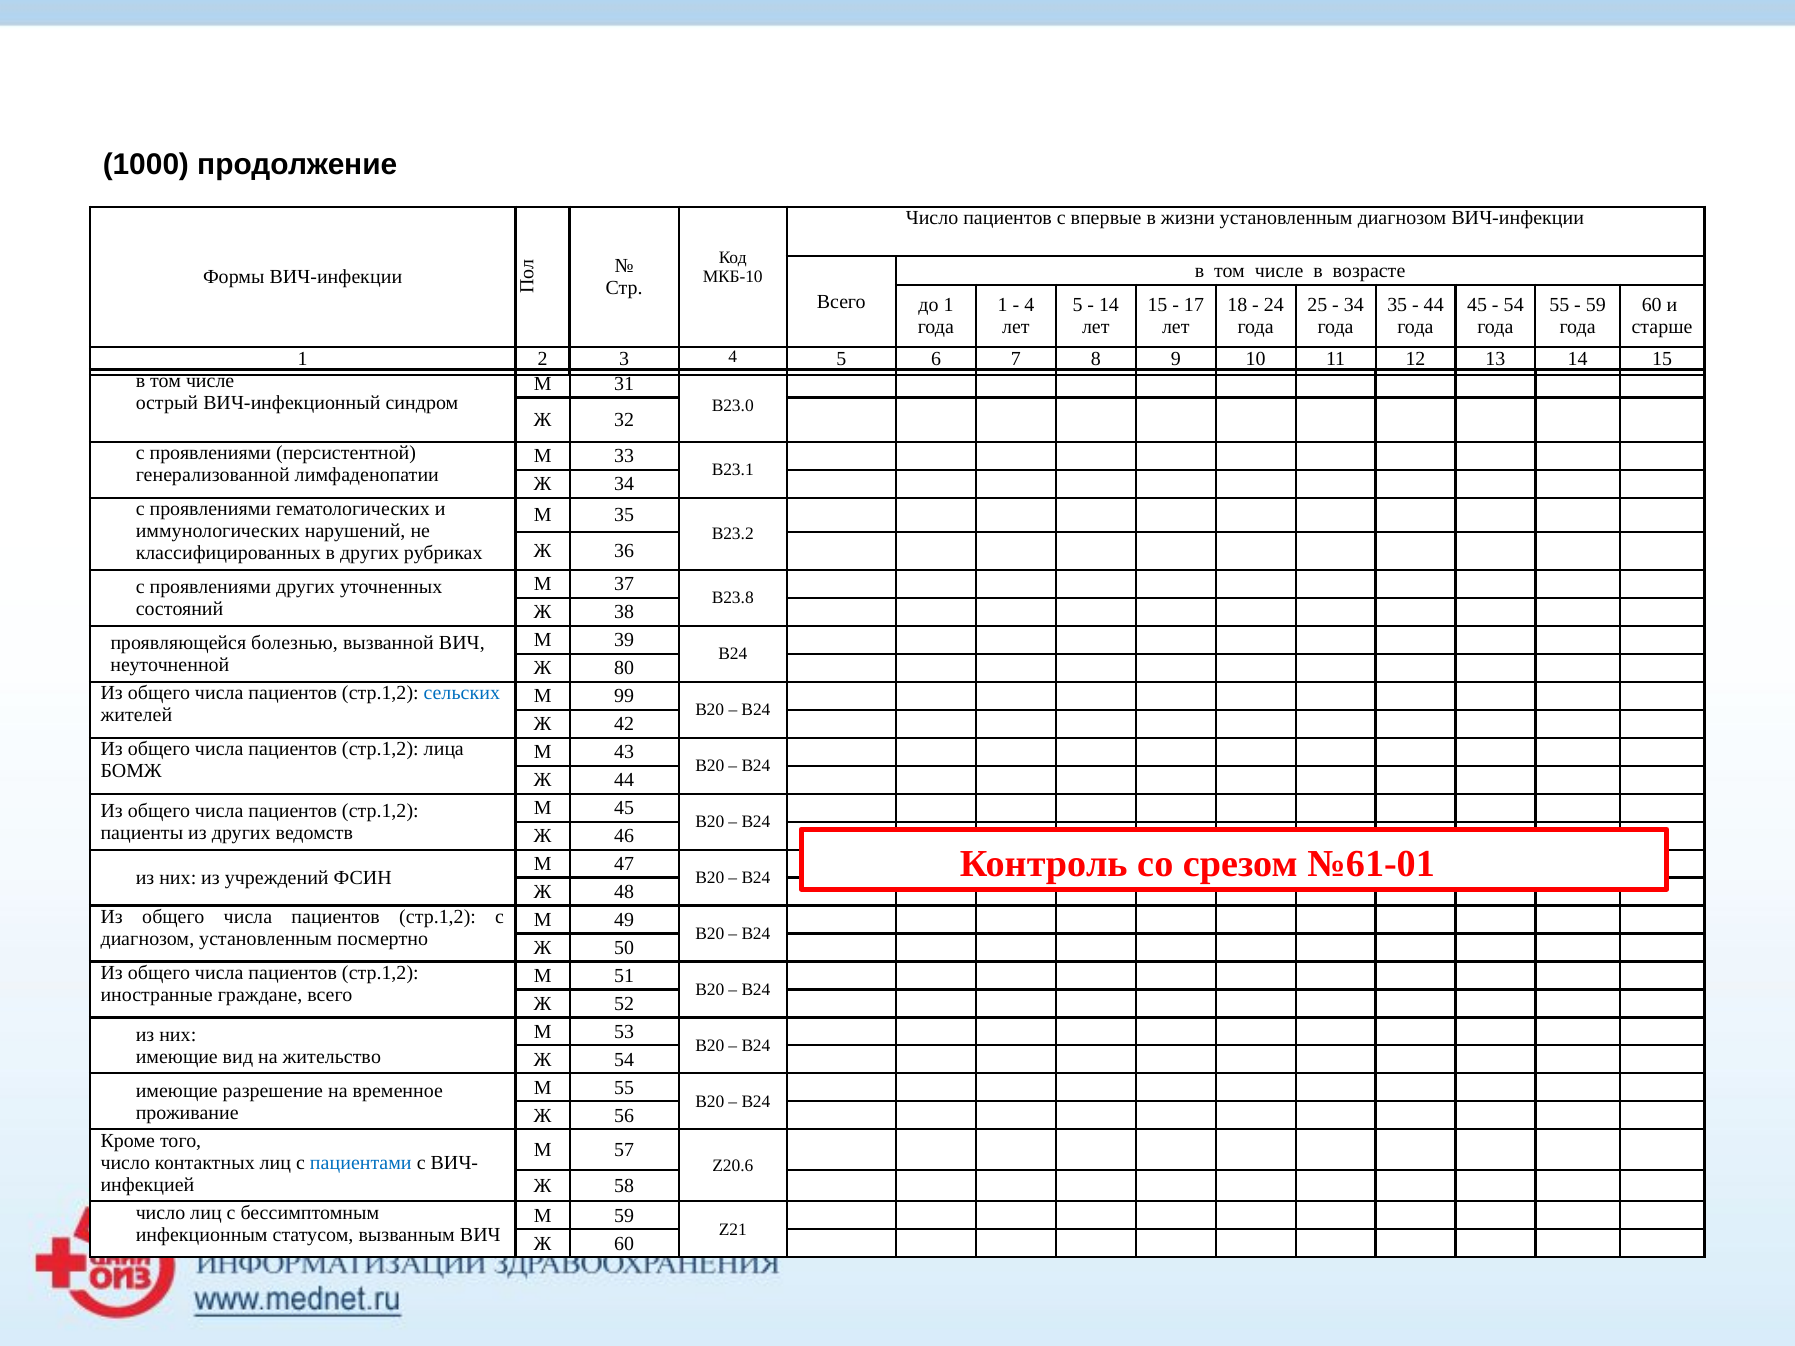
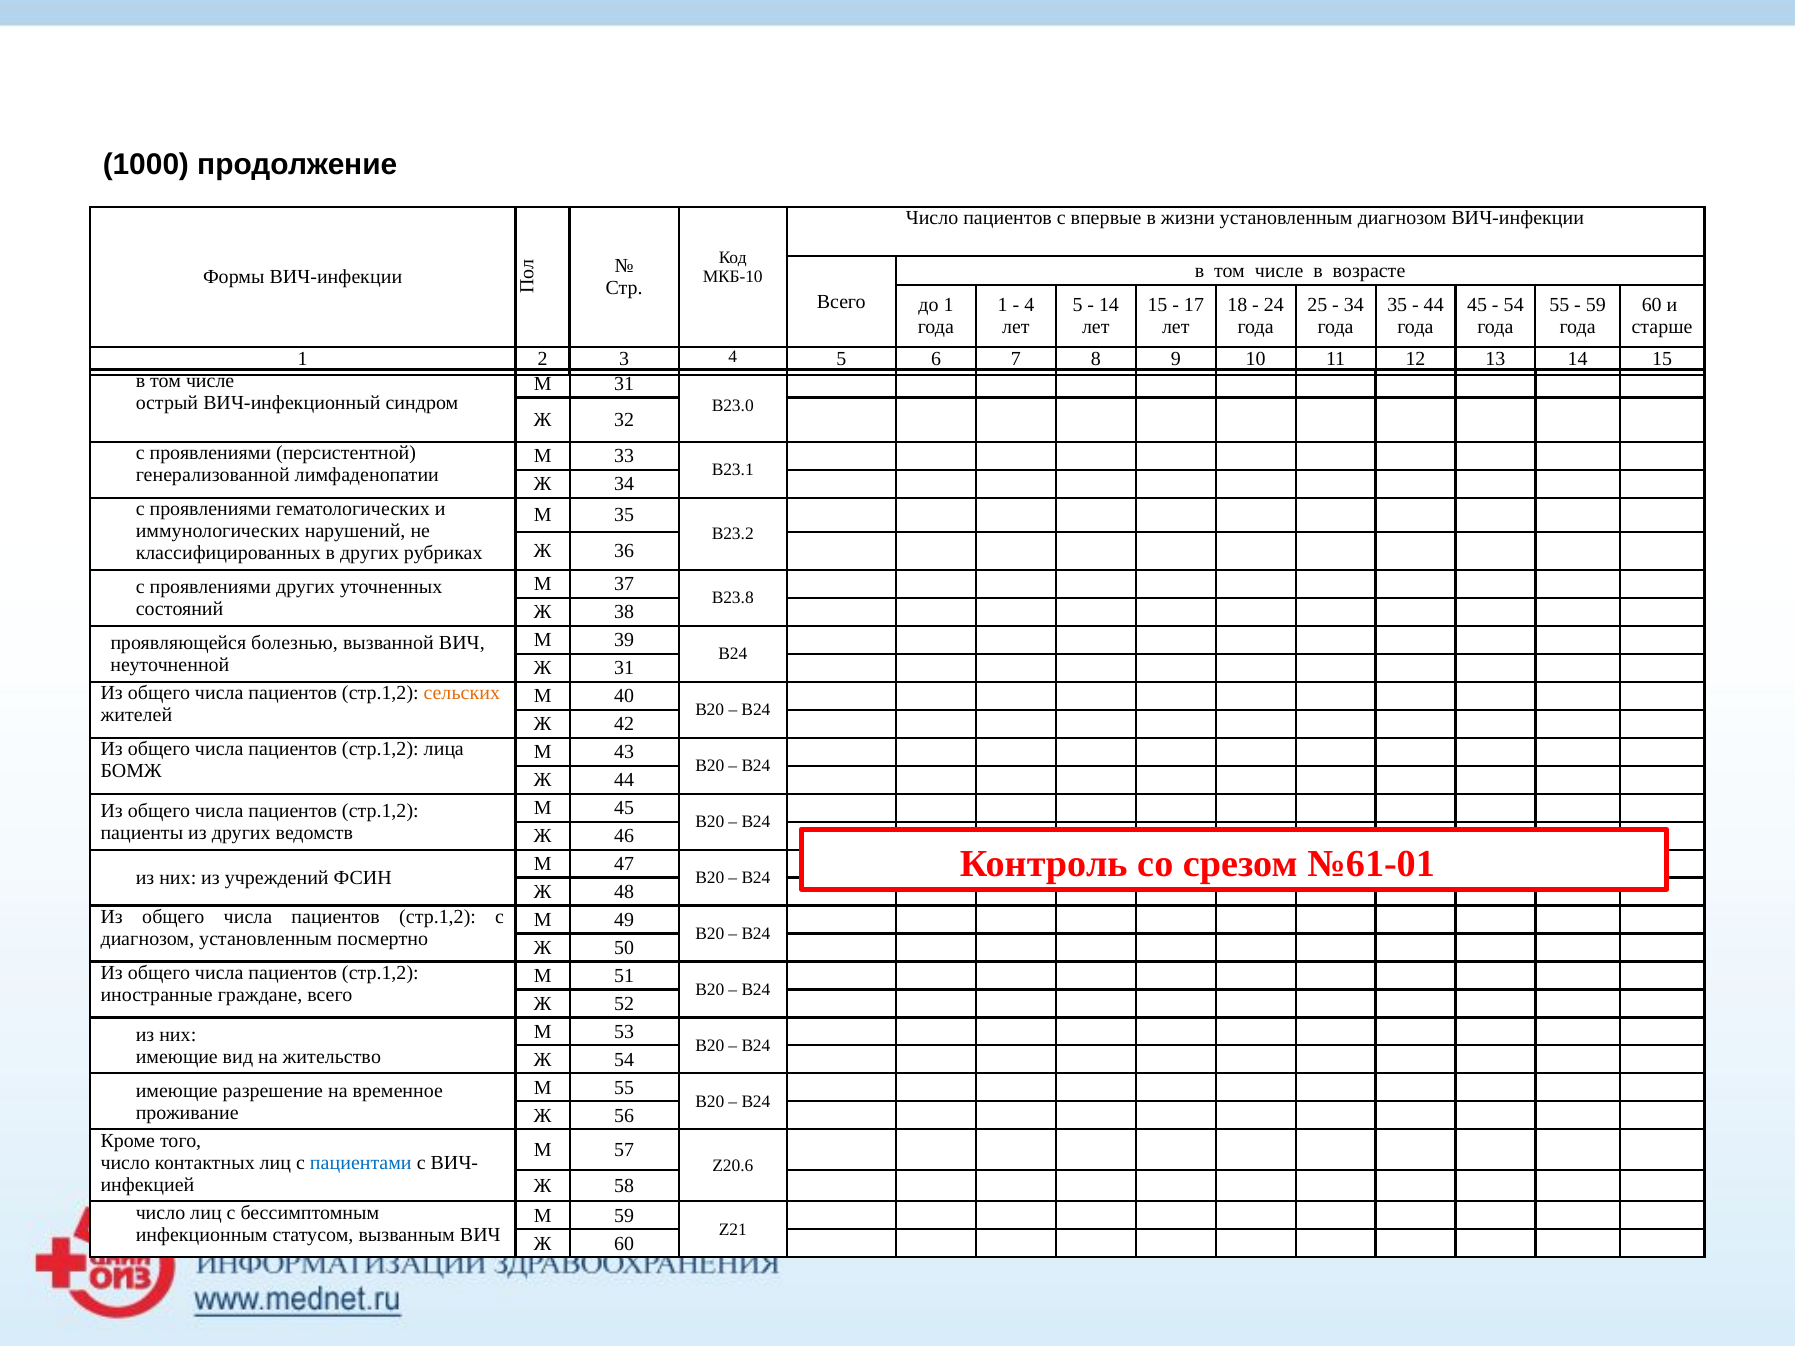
Ж 80: 80 -> 31
сельских colour: blue -> orange
99: 99 -> 40
